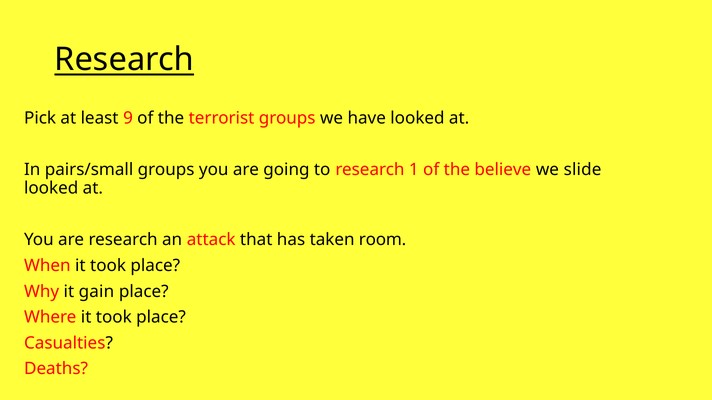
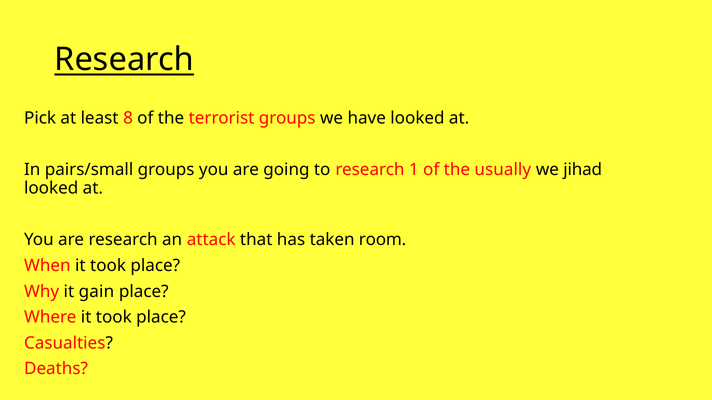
9: 9 -> 8
believe: believe -> usually
slide: slide -> jihad
